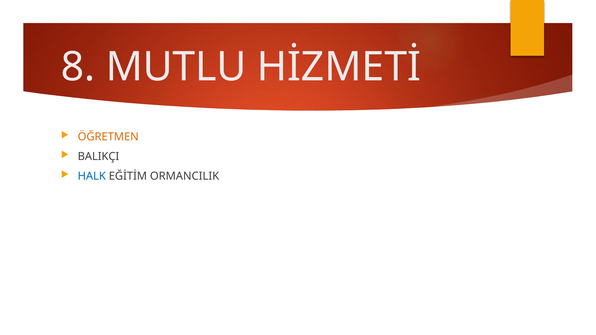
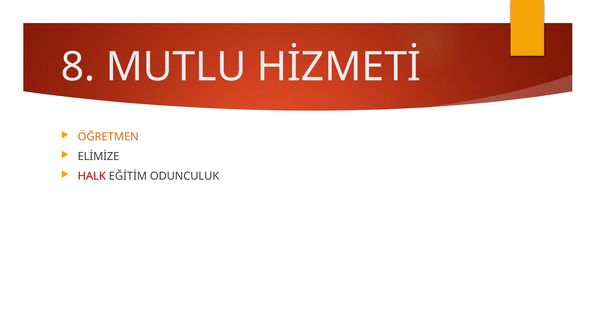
BALIKÇI: BALIKÇI -> ELİMİZE
HALK colour: blue -> red
ORMANCILIK: ORMANCILIK -> ODUNCULUK
